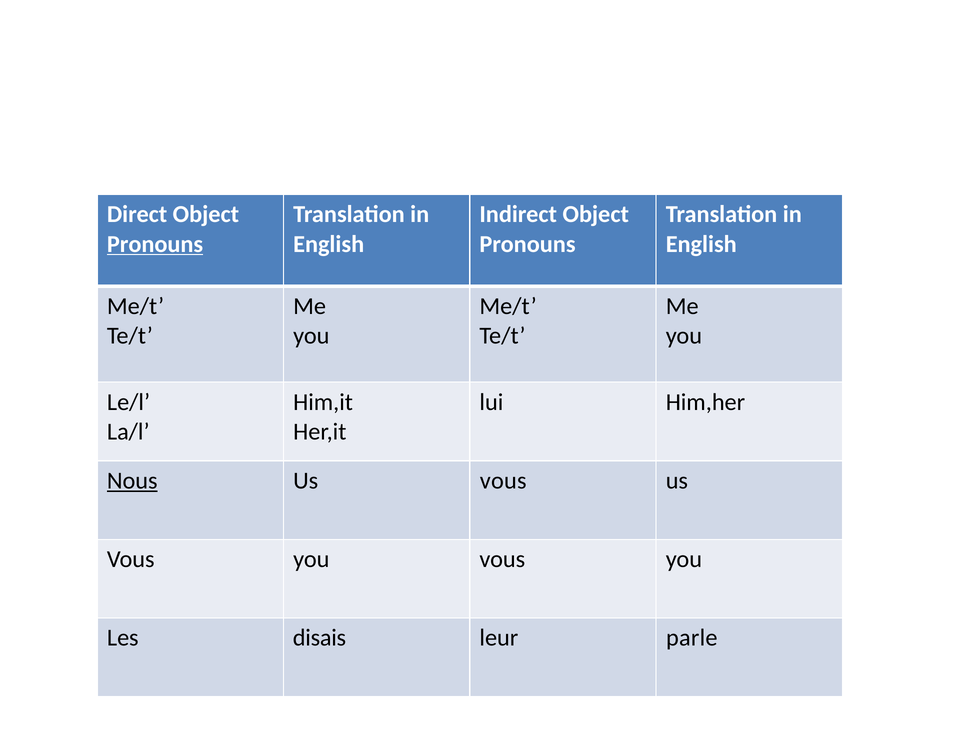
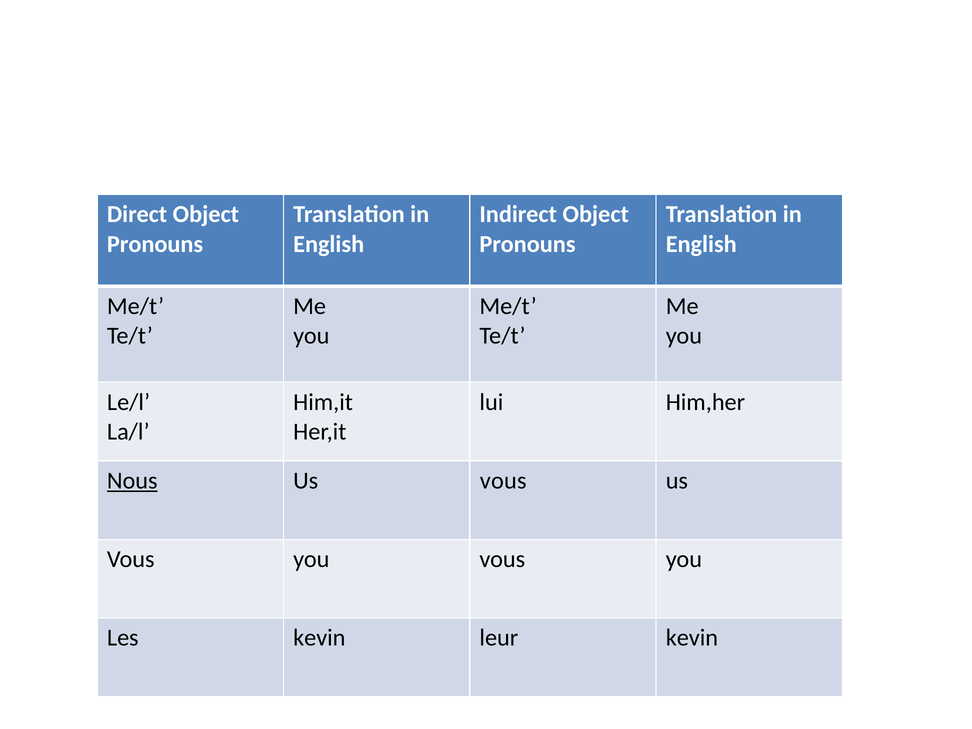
Pronouns at (155, 244) underline: present -> none
Les disais: disais -> kevin
leur parle: parle -> kevin
